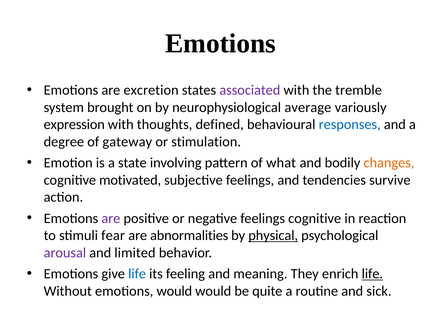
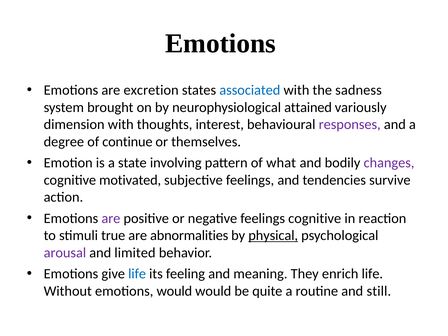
associated colour: purple -> blue
tremble: tremble -> sadness
average: average -> attained
expression: expression -> dimension
defined: defined -> interest
responses colour: blue -> purple
gateway: gateway -> continue
stimulation: stimulation -> themselves
changes colour: orange -> purple
fear: fear -> true
life at (372, 274) underline: present -> none
sick: sick -> still
